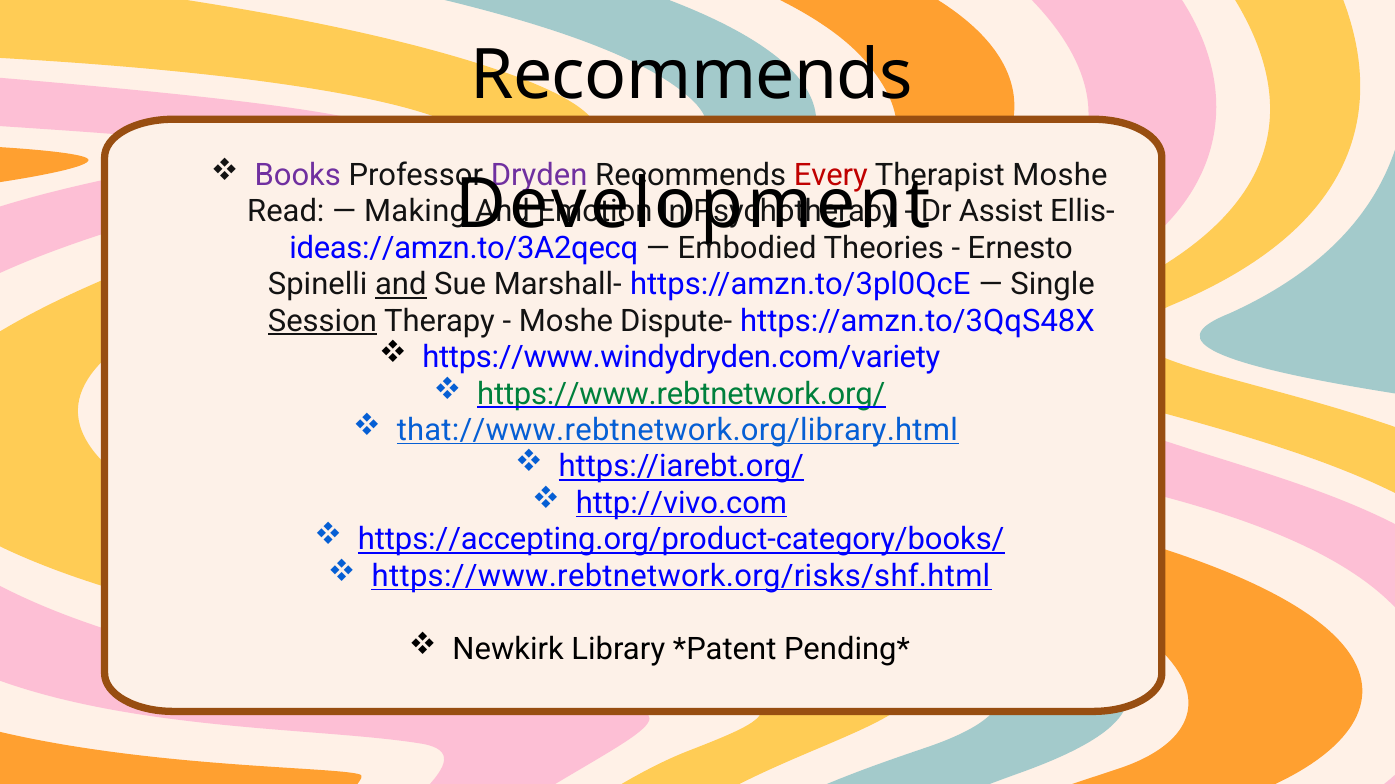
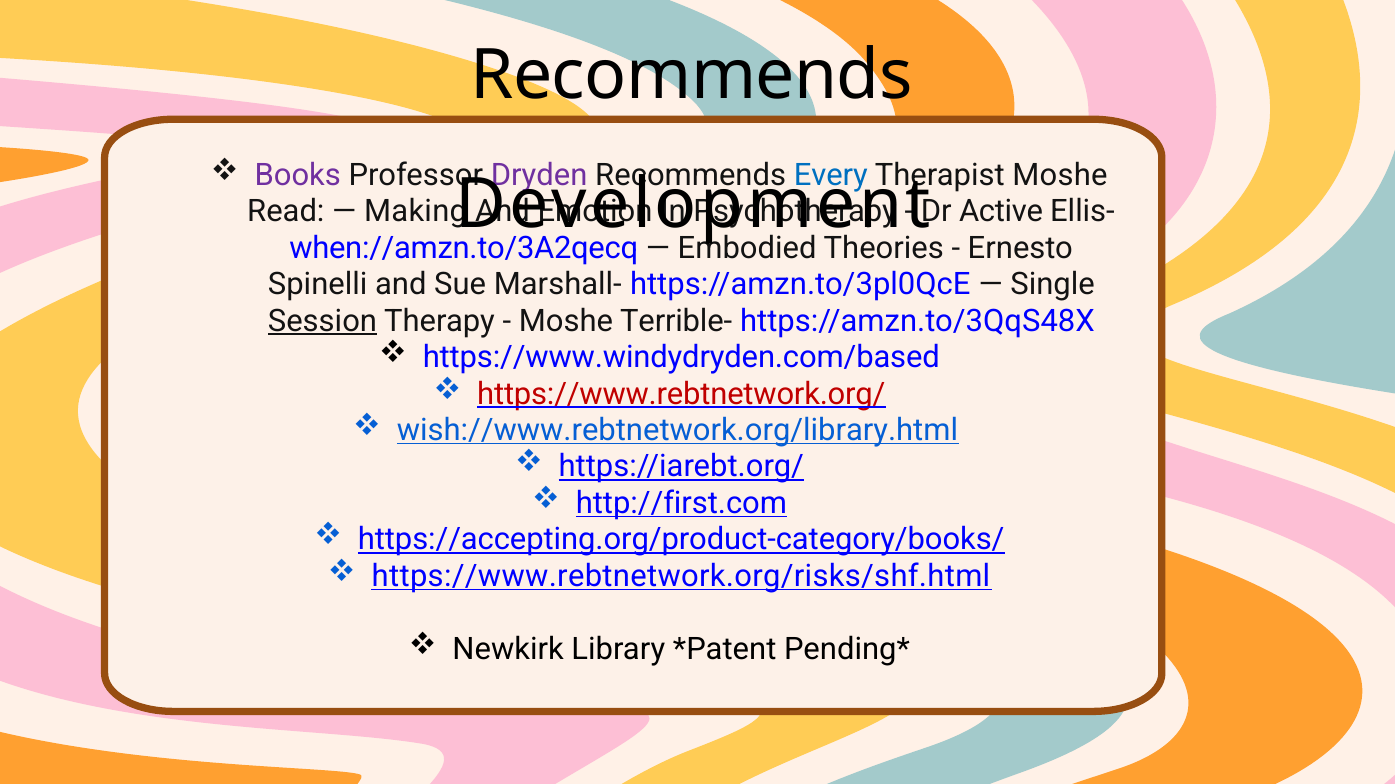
Every colour: red -> blue
Assist: Assist -> Active
ideas://amzn.to/3A2qecq: ideas://amzn.to/3A2qecq -> when://amzn.to/3A2qecq
and at (401, 285) underline: present -> none
Dispute-: Dispute- -> Terrible-
https://www.windydryden.com/variety: https://www.windydryden.com/variety -> https://www.windydryden.com/based
https://www.rebtnetwork.org/ colour: green -> red
that://www.rebtnetwork.org/library.html: that://www.rebtnetwork.org/library.html -> wish://www.rebtnetwork.org/library.html
http://vivo.com: http://vivo.com -> http://first.com
